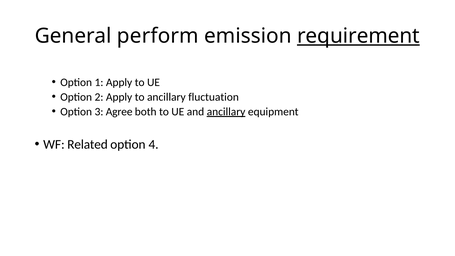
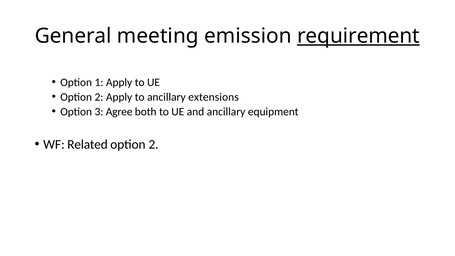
perform: perform -> meeting
fluctuation: fluctuation -> extensions
ancillary at (226, 112) underline: present -> none
4 at (154, 144): 4 -> 2
